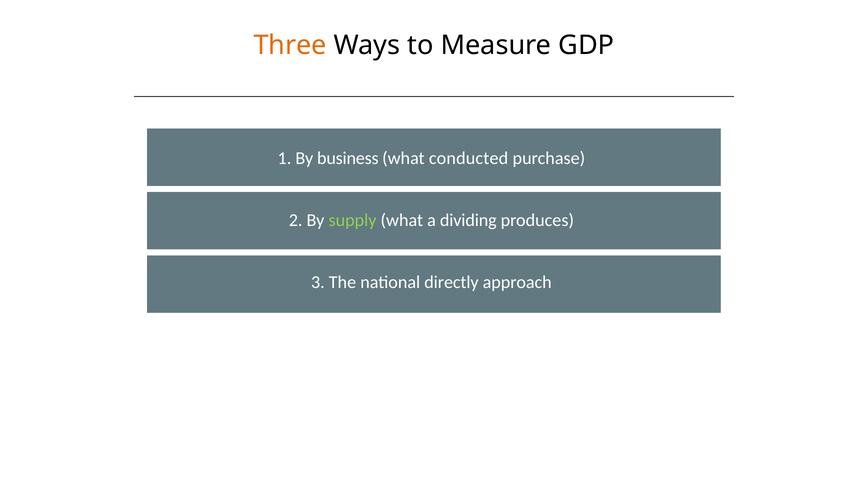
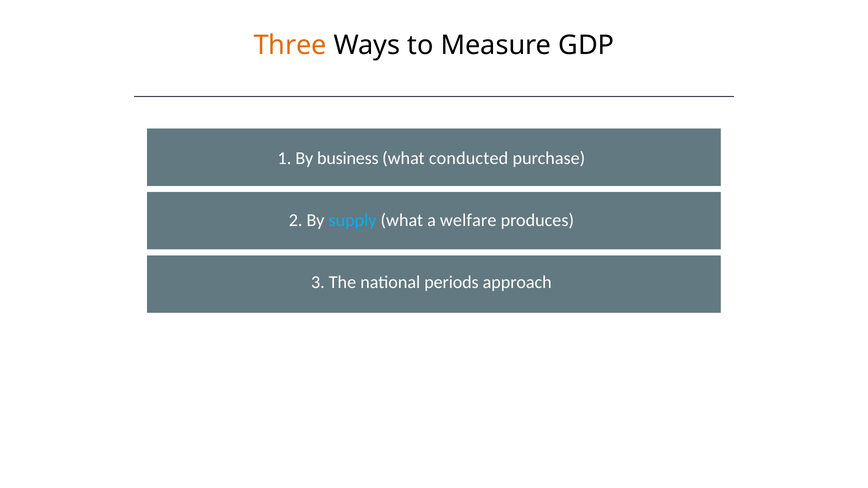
supply colour: light green -> light blue
dividing: dividing -> welfare
directly: directly -> periods
